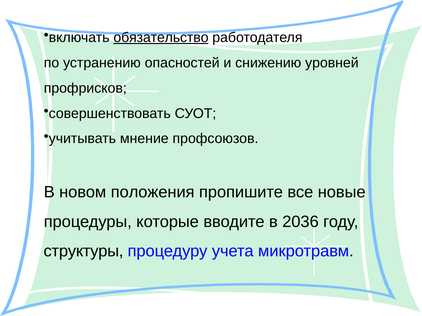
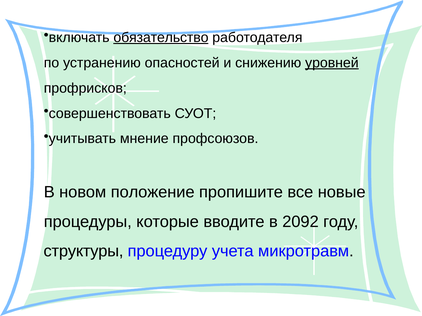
уровней underline: none -> present
положения: положения -> положение
2036: 2036 -> 2092
